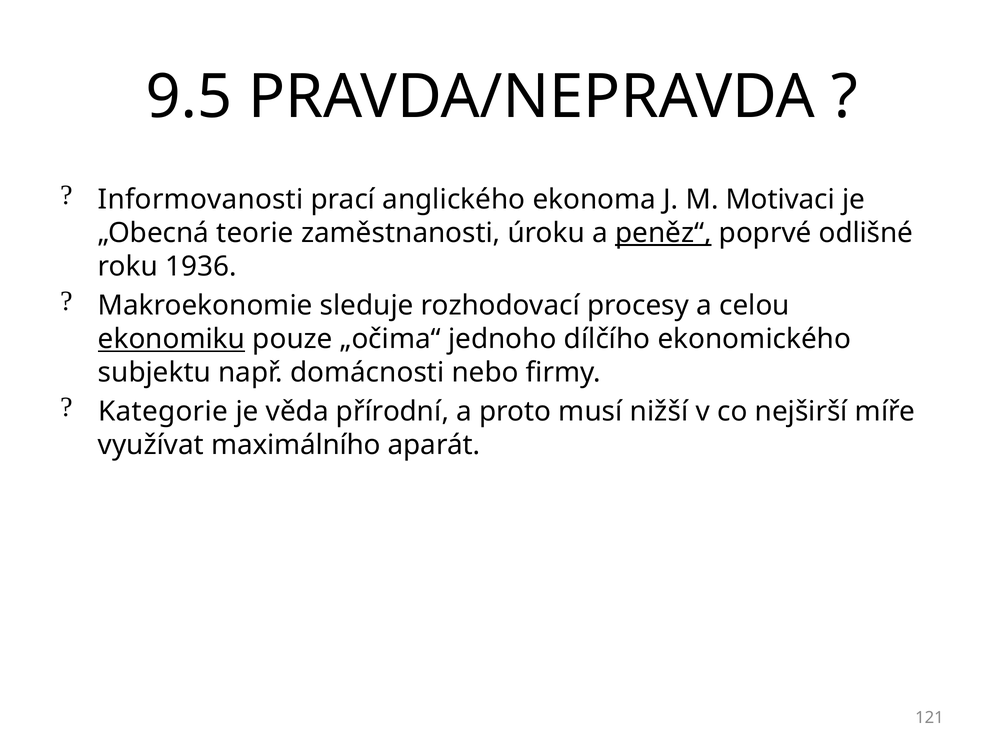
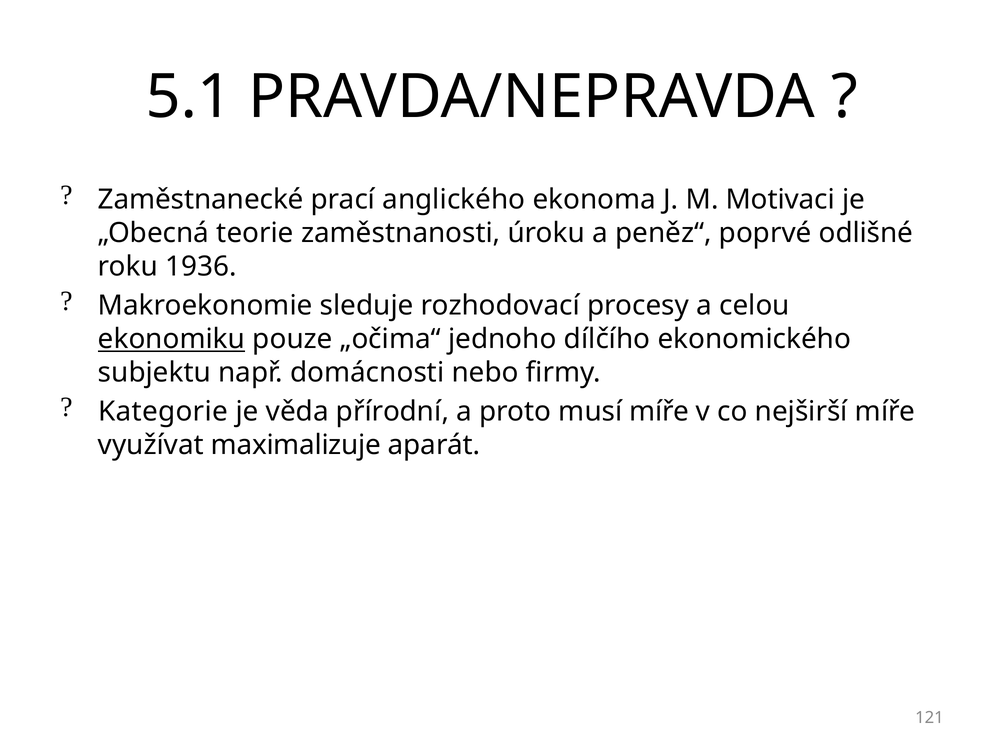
9.5: 9.5 -> 5.1
Informovanosti: Informovanosti -> Zaměstnanecké
peněz“ underline: present -> none
musí nižší: nižší -> míře
maximálního: maximálního -> maximalizuje
